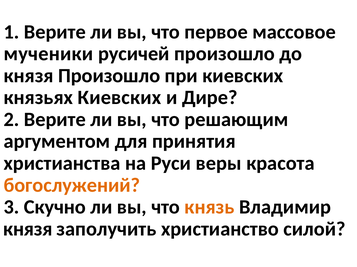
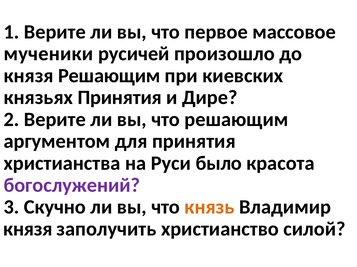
князя Произошло: Произошло -> Решающим
князьях Киевских: Киевских -> Принятия
веры: веры -> было
богослужений colour: orange -> purple
